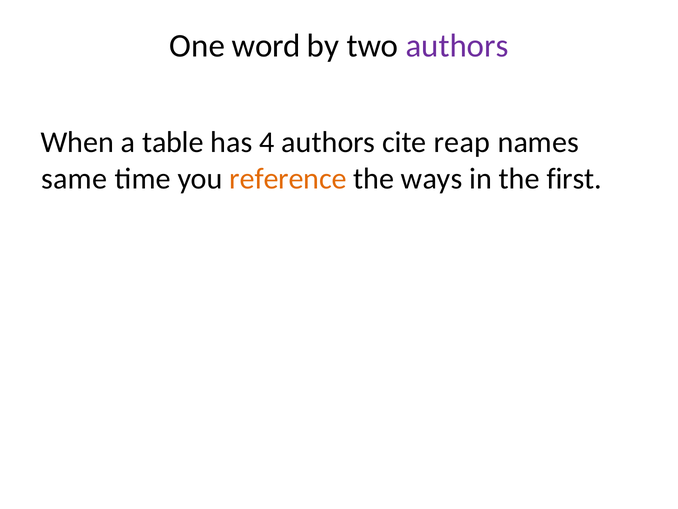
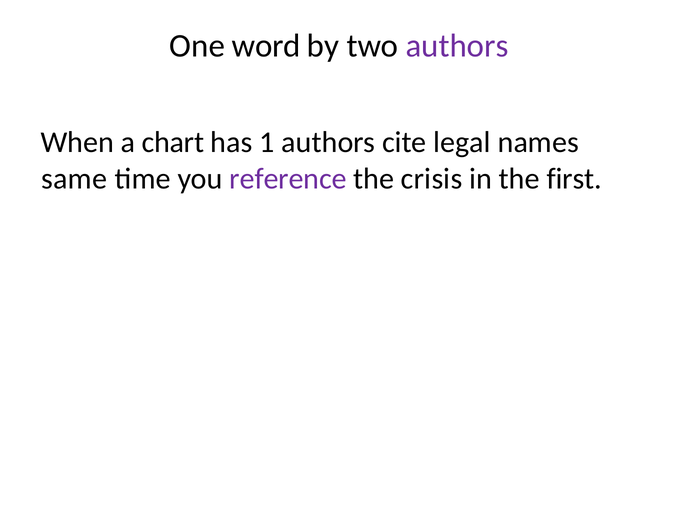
table: table -> chart
4: 4 -> 1
reap: reap -> legal
reference colour: orange -> purple
ways: ways -> crisis
